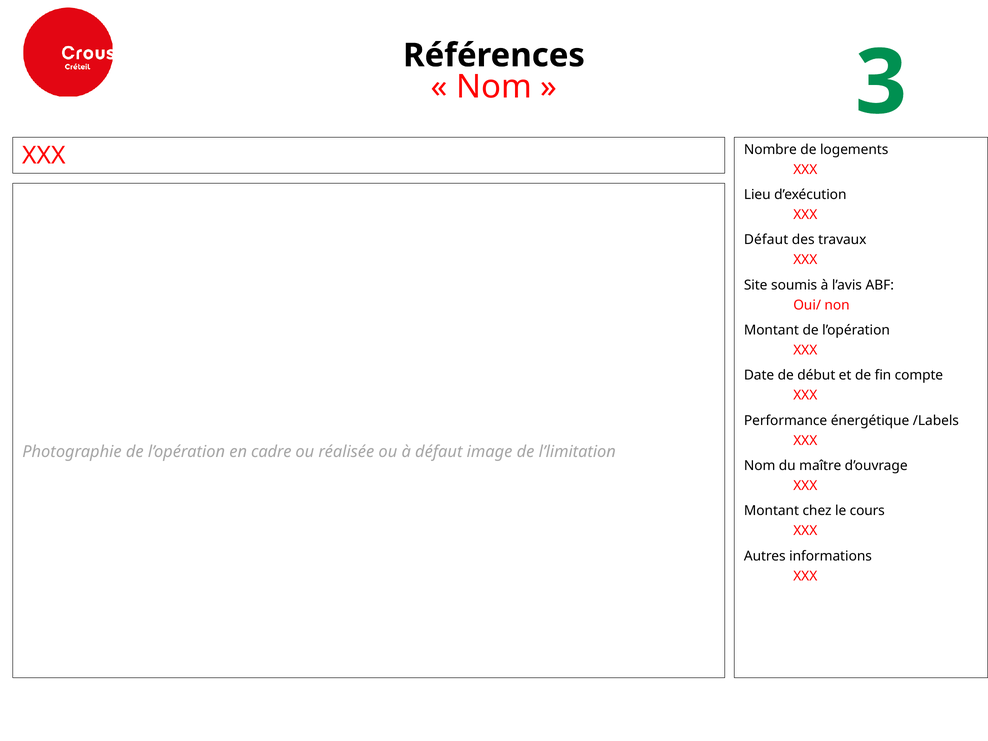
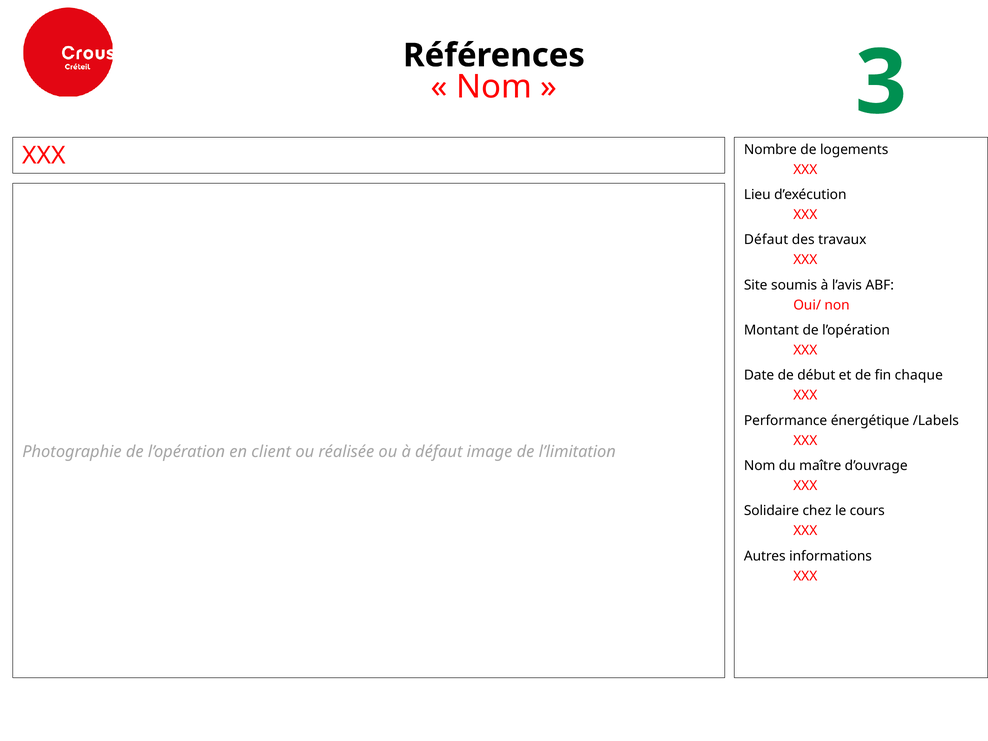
compte: compte -> chaque
cadre: cadre -> client
Montant at (771, 511): Montant -> Solidaire
